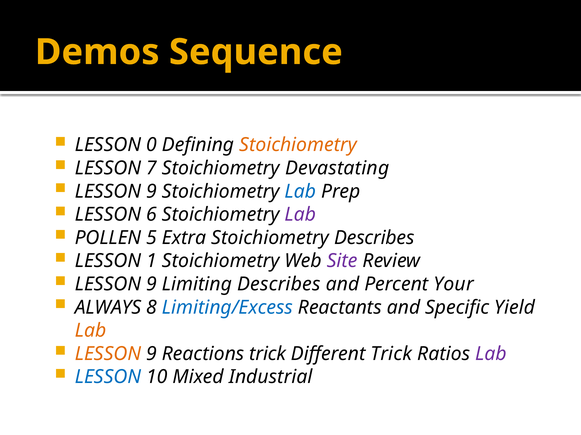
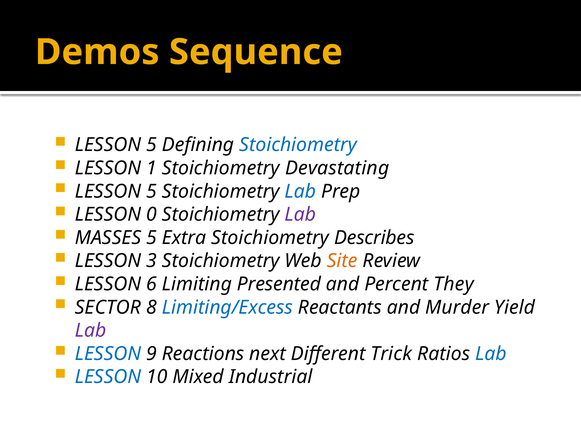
0 at (152, 145): 0 -> 5
Stoichiometry at (298, 145) colour: orange -> blue
7: 7 -> 1
9 at (152, 192): 9 -> 5
6: 6 -> 0
POLLEN: POLLEN -> MASSES
1: 1 -> 3
Site colour: purple -> orange
9 at (152, 285): 9 -> 6
Limiting Describes: Describes -> Presented
Your: Your -> They
ALWAYS: ALWAYS -> SECTOR
Specific: Specific -> Murder
Lab at (91, 331) colour: orange -> purple
LESSON at (108, 354) colour: orange -> blue
Reactions trick: trick -> next
Lab at (491, 354) colour: purple -> blue
